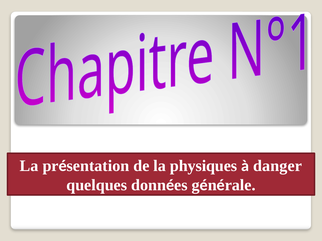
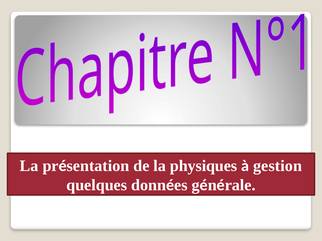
danger: danger -> gestion
